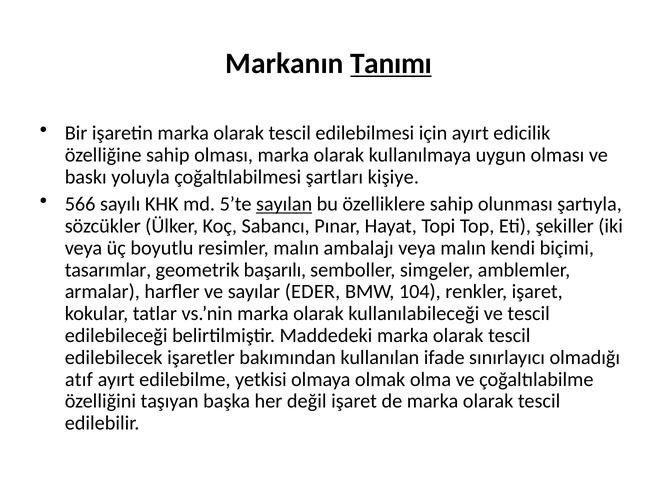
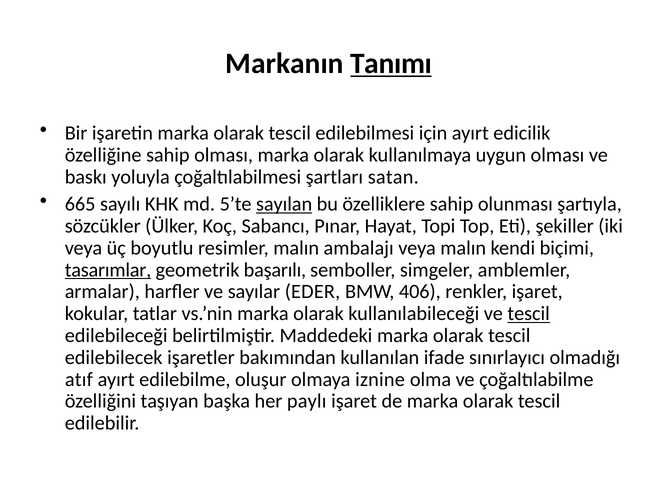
kişiye: kişiye -> satan
566: 566 -> 665
tasarımlar underline: none -> present
104: 104 -> 406
tescil at (529, 314) underline: none -> present
yetkisi: yetkisi -> oluşur
olmak: olmak -> iznine
değil: değil -> paylı
